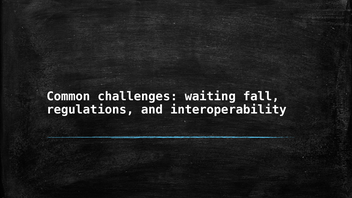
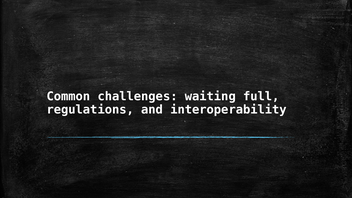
fall: fall -> full
